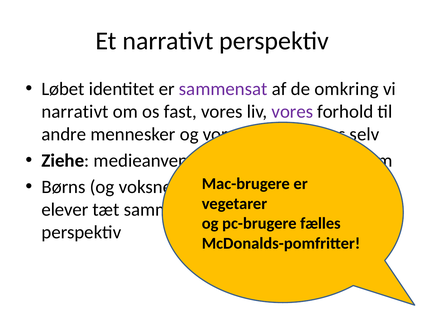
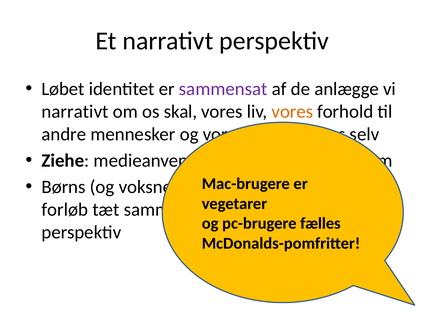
omkring: omkring -> anlægge
fast: fast -> skal
vores at (292, 112) colour: purple -> orange
elever: elever -> forløb
